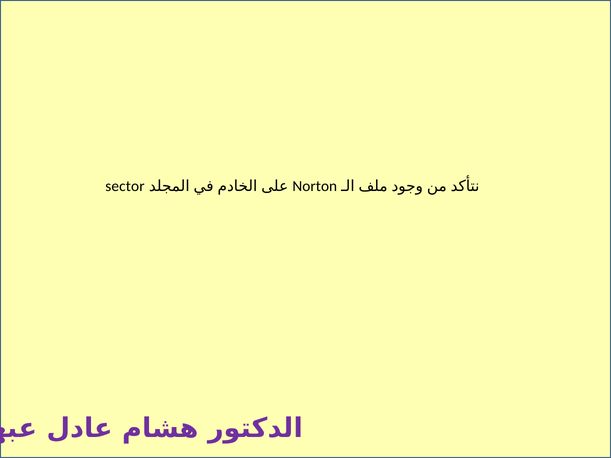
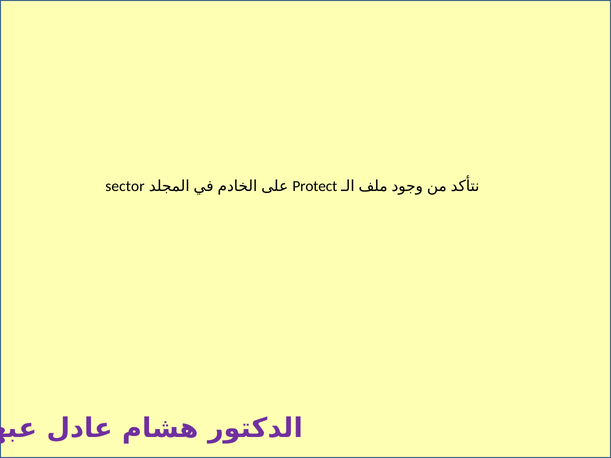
Norton: Norton -> Protect
